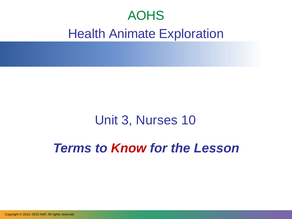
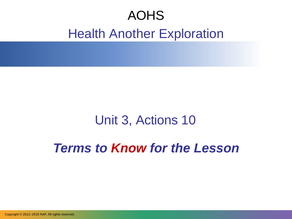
AOHS colour: green -> black
Animate: Animate -> Another
Nurses: Nurses -> Actions
